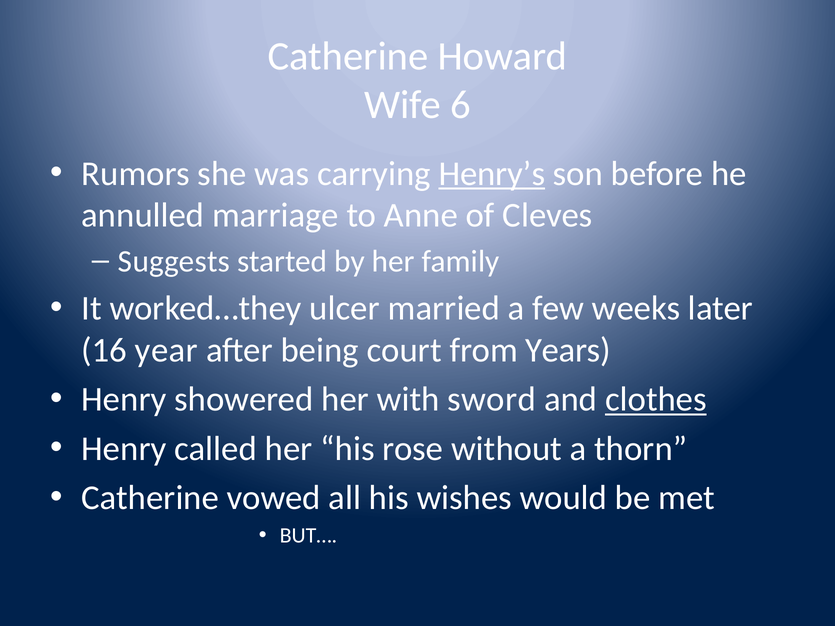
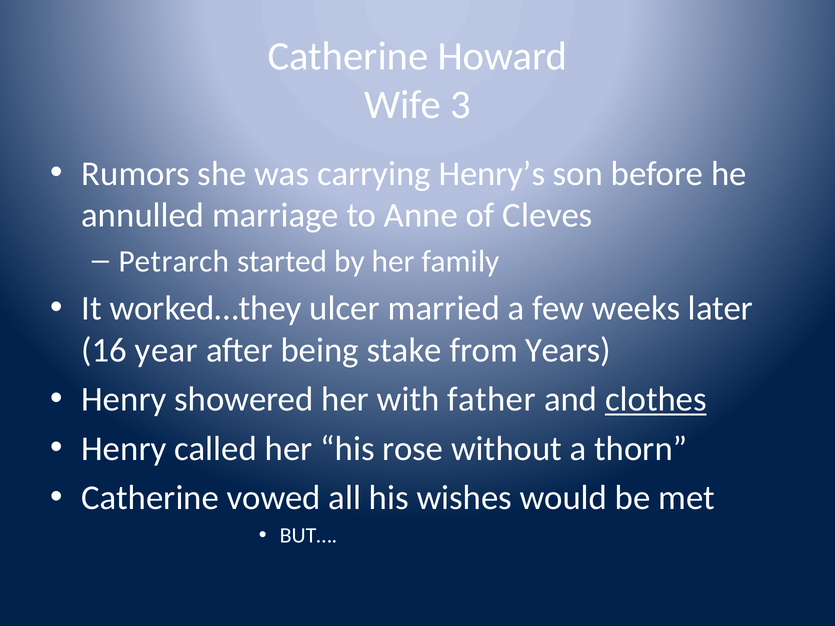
6: 6 -> 3
Henry’s underline: present -> none
Suggests: Suggests -> Petrarch
court: court -> stake
sword: sword -> father
